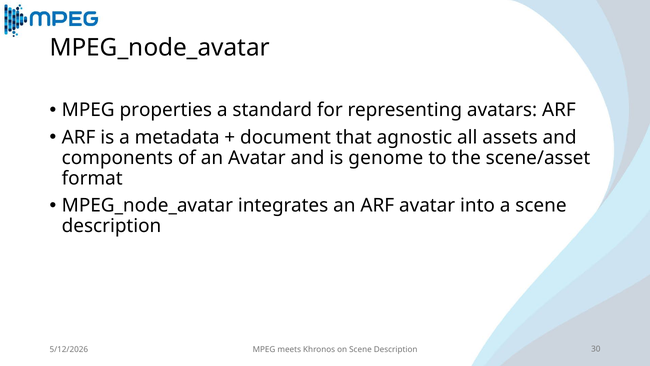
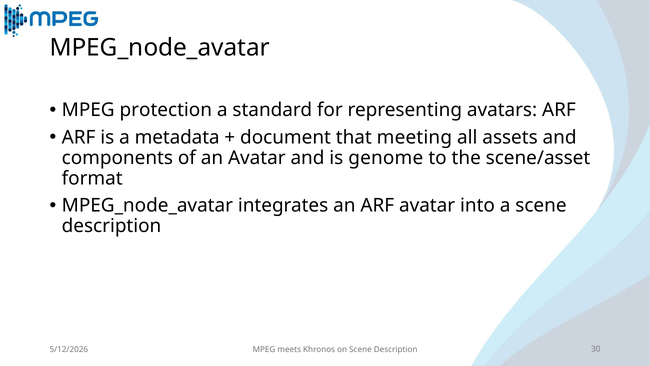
properties: properties -> protection
agnostic: agnostic -> meeting
